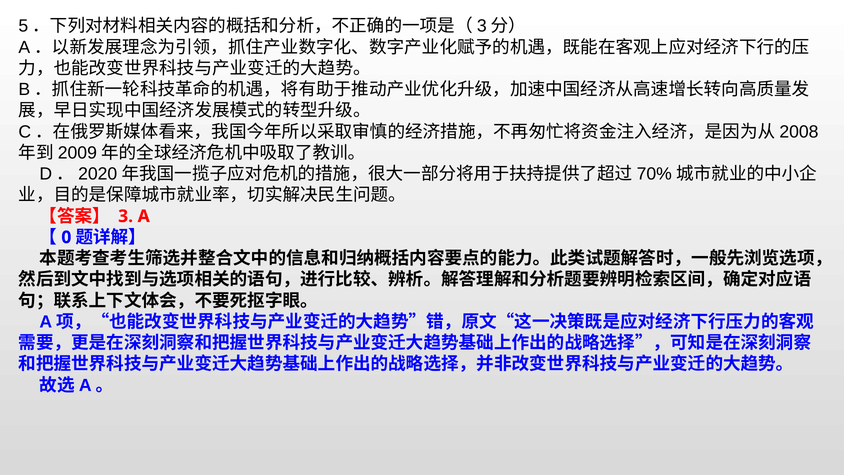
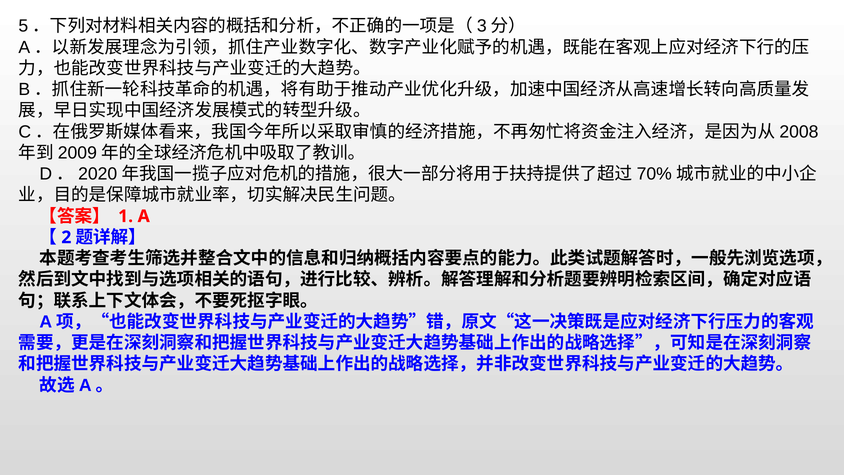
3: 3 -> 1
0: 0 -> 2
